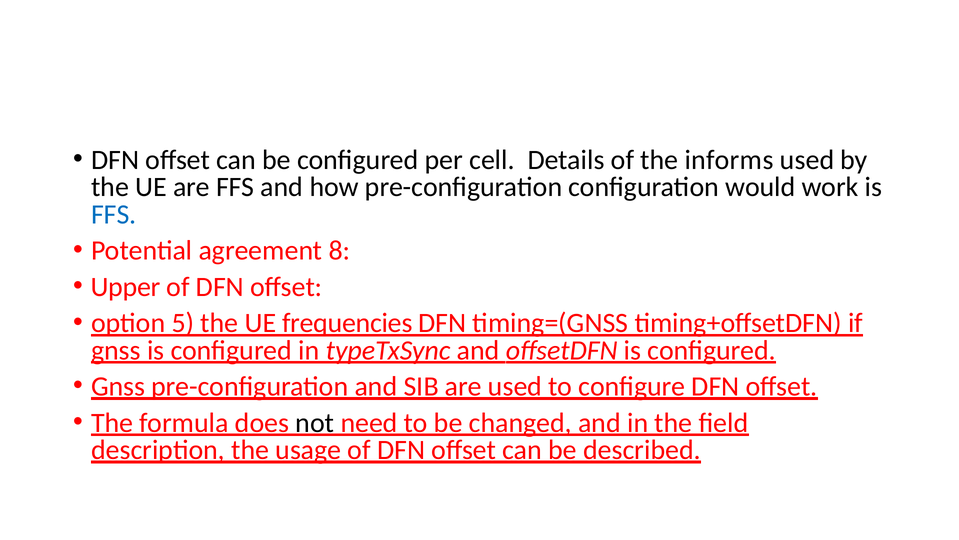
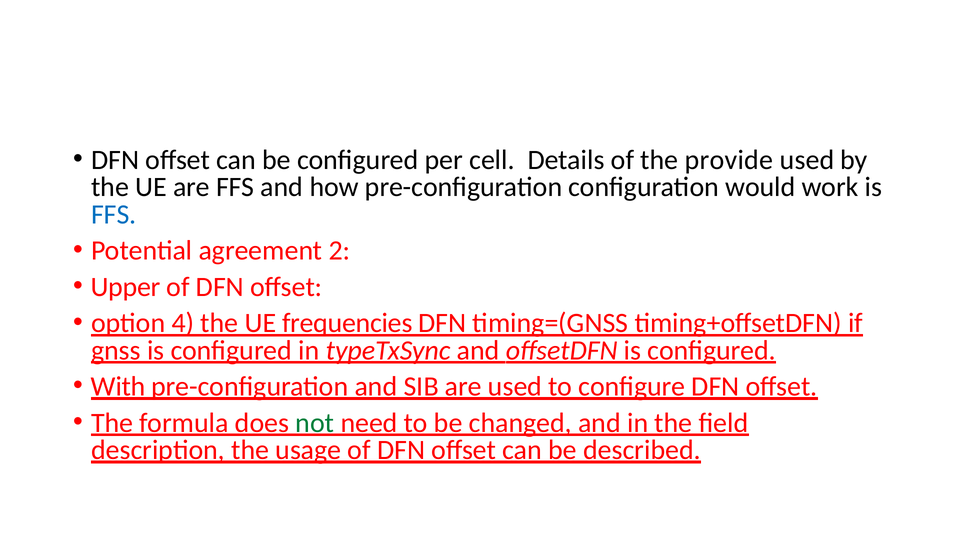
informs: informs -> provide
8: 8 -> 2
5: 5 -> 4
Gnss at (118, 386): Gnss -> With
not colour: black -> green
